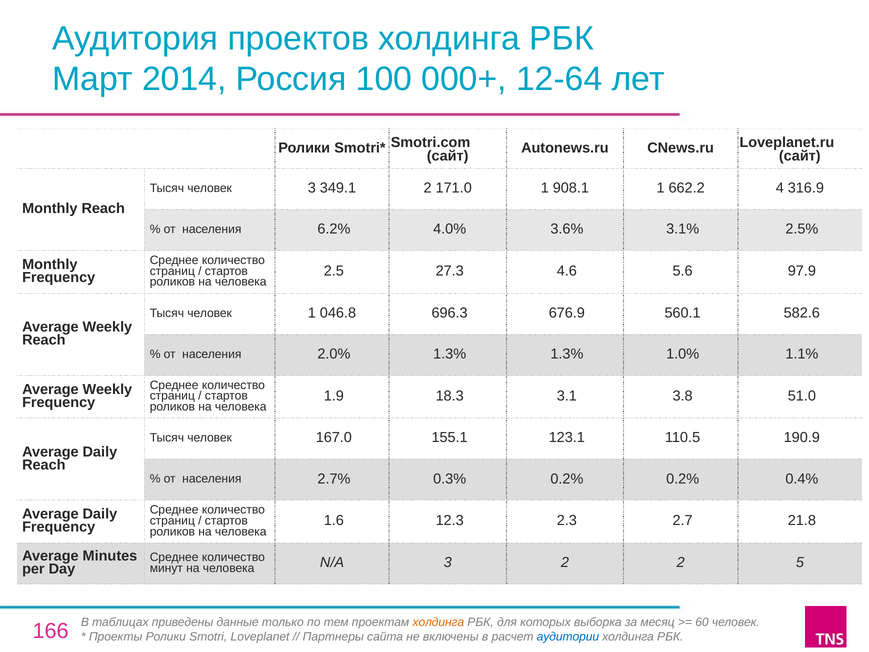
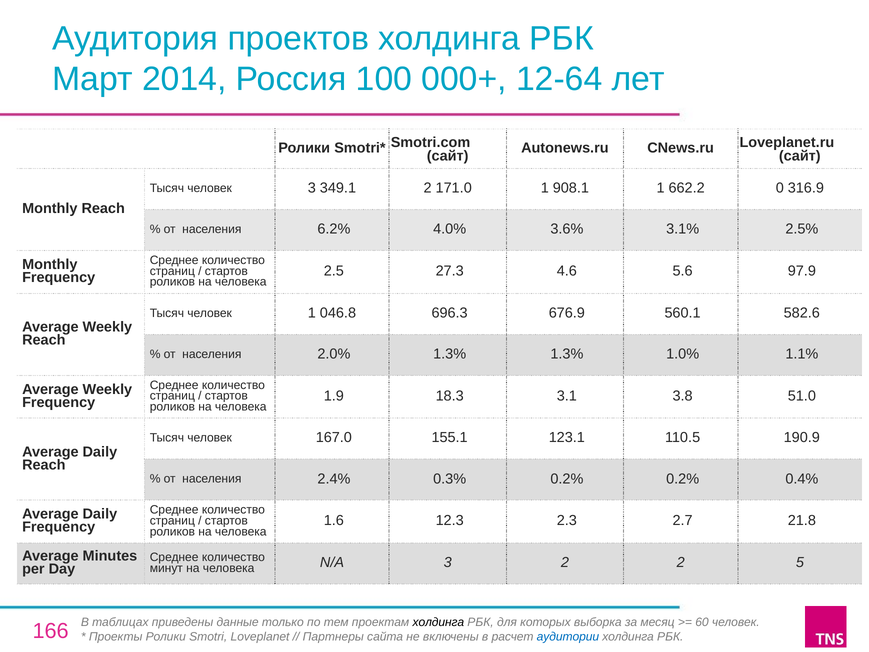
4: 4 -> 0
2.7%: 2.7% -> 2.4%
холдинга at (438, 622) colour: orange -> black
